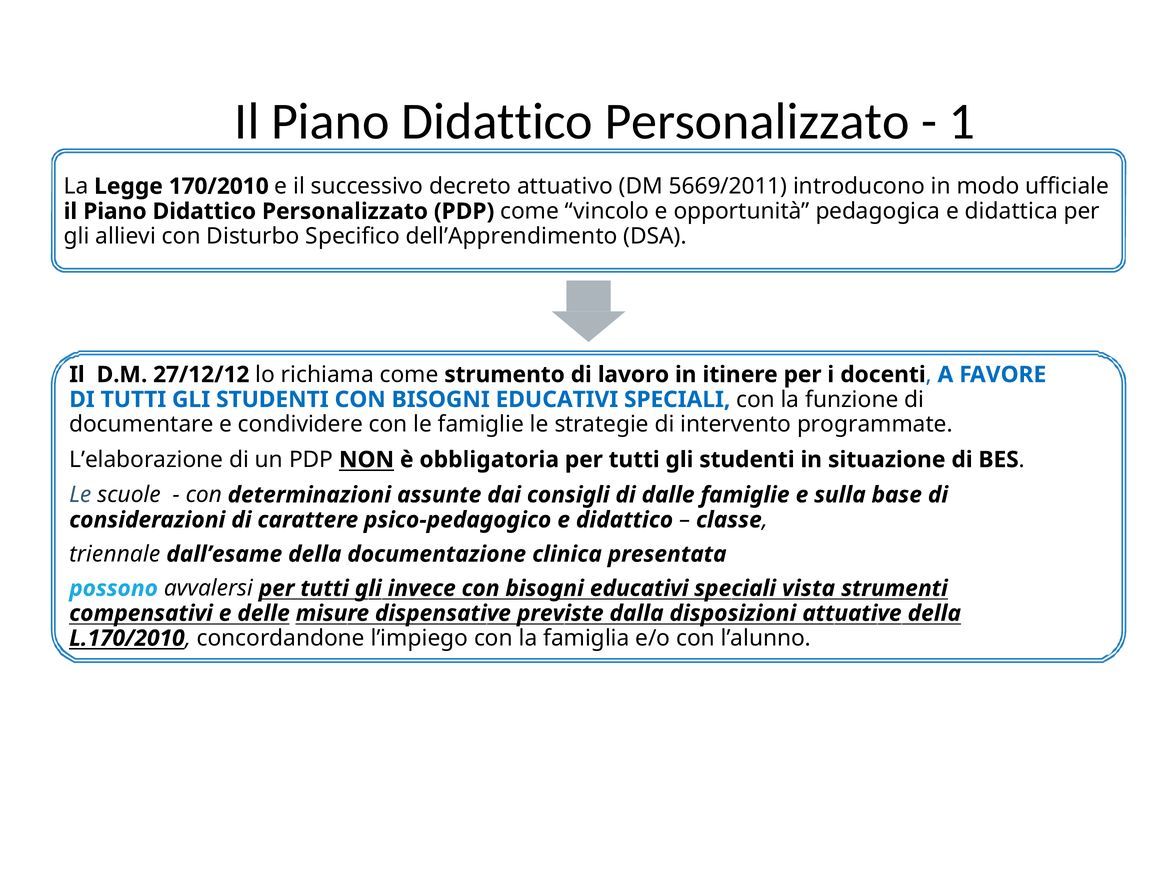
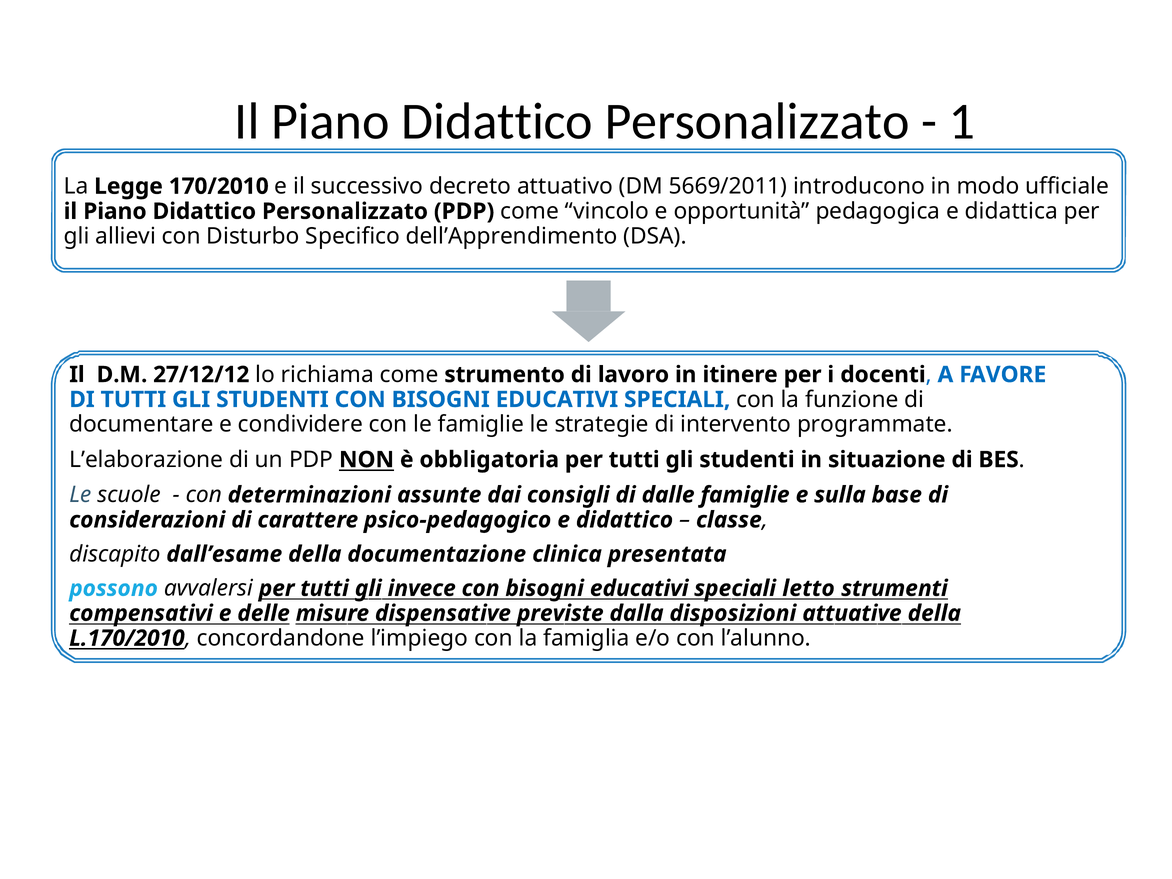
triennale: triennale -> discapito
vista: vista -> letto
